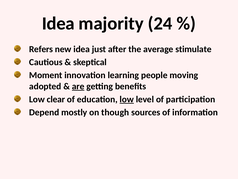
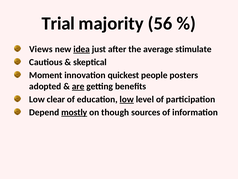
Idea at (58, 23): Idea -> Trial
24: 24 -> 56
Refers: Refers -> Views
idea at (82, 49) underline: none -> present
learning: learning -> quickest
moving: moving -> posters
mostly underline: none -> present
